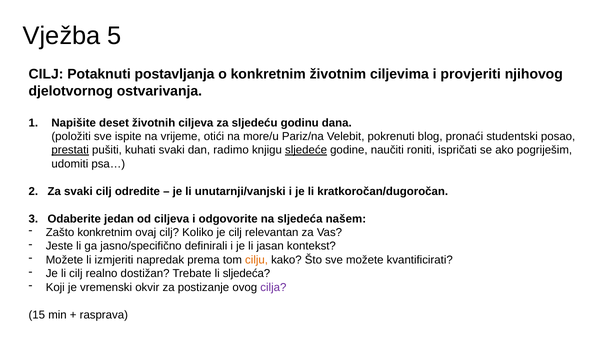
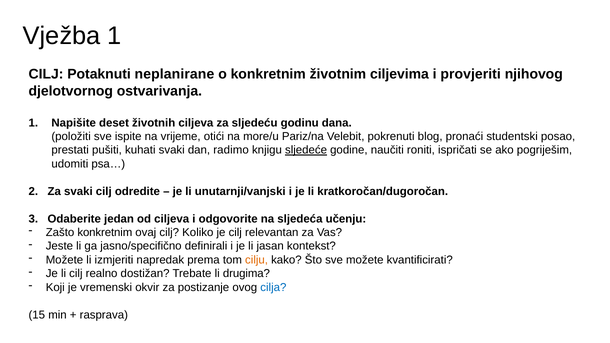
Vježba 5: 5 -> 1
postavljanja: postavljanja -> neplanirane
prestati underline: present -> none
našem: našem -> učenju
li sljedeća: sljedeća -> drugima
cilja colour: purple -> blue
